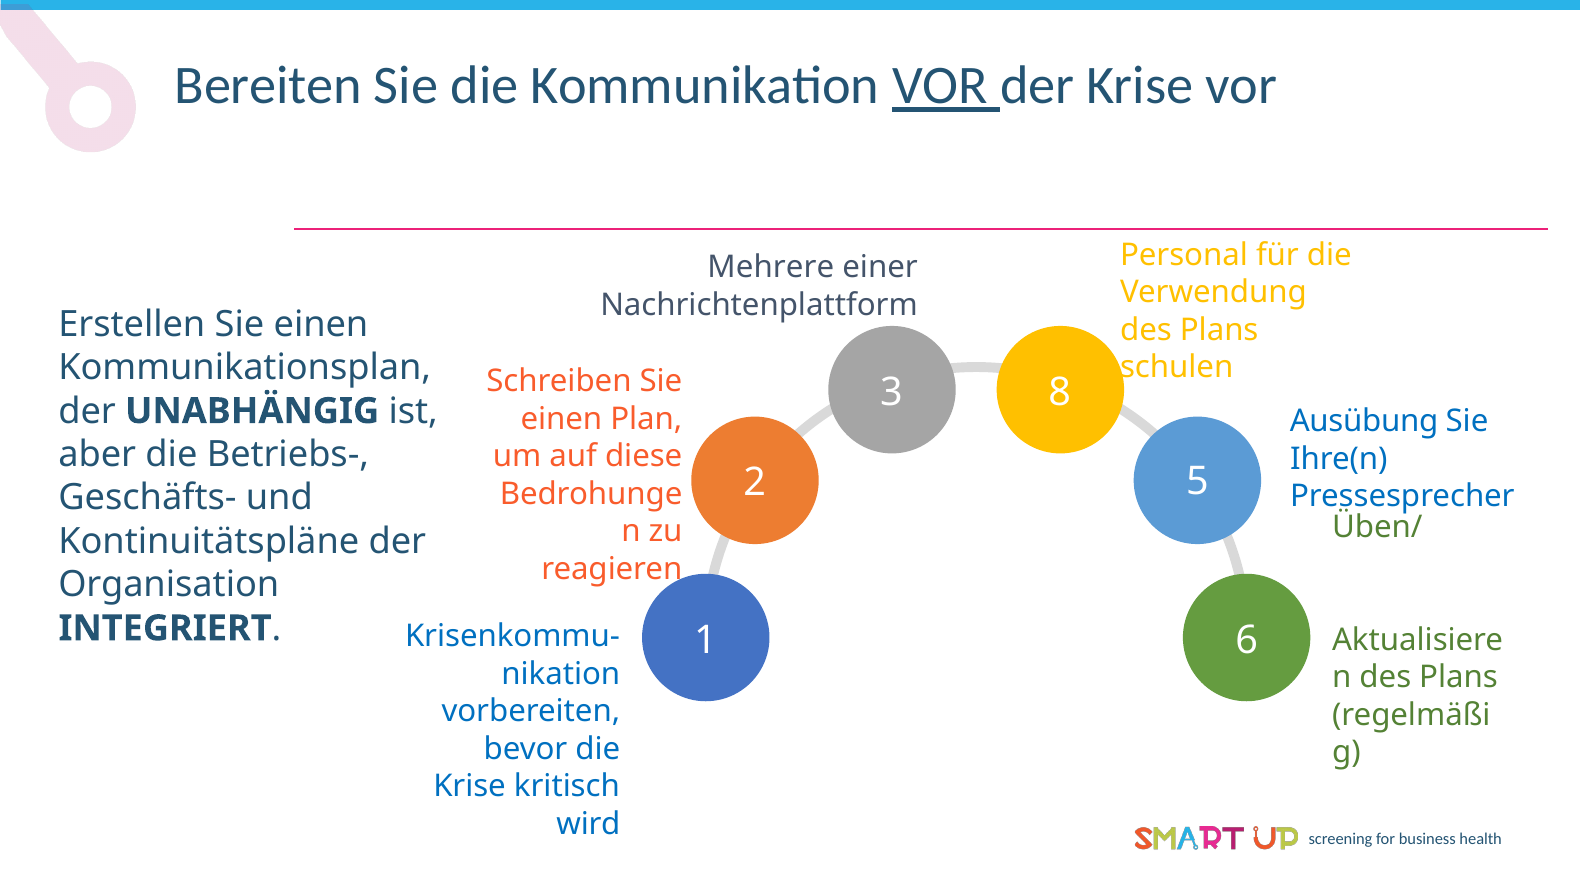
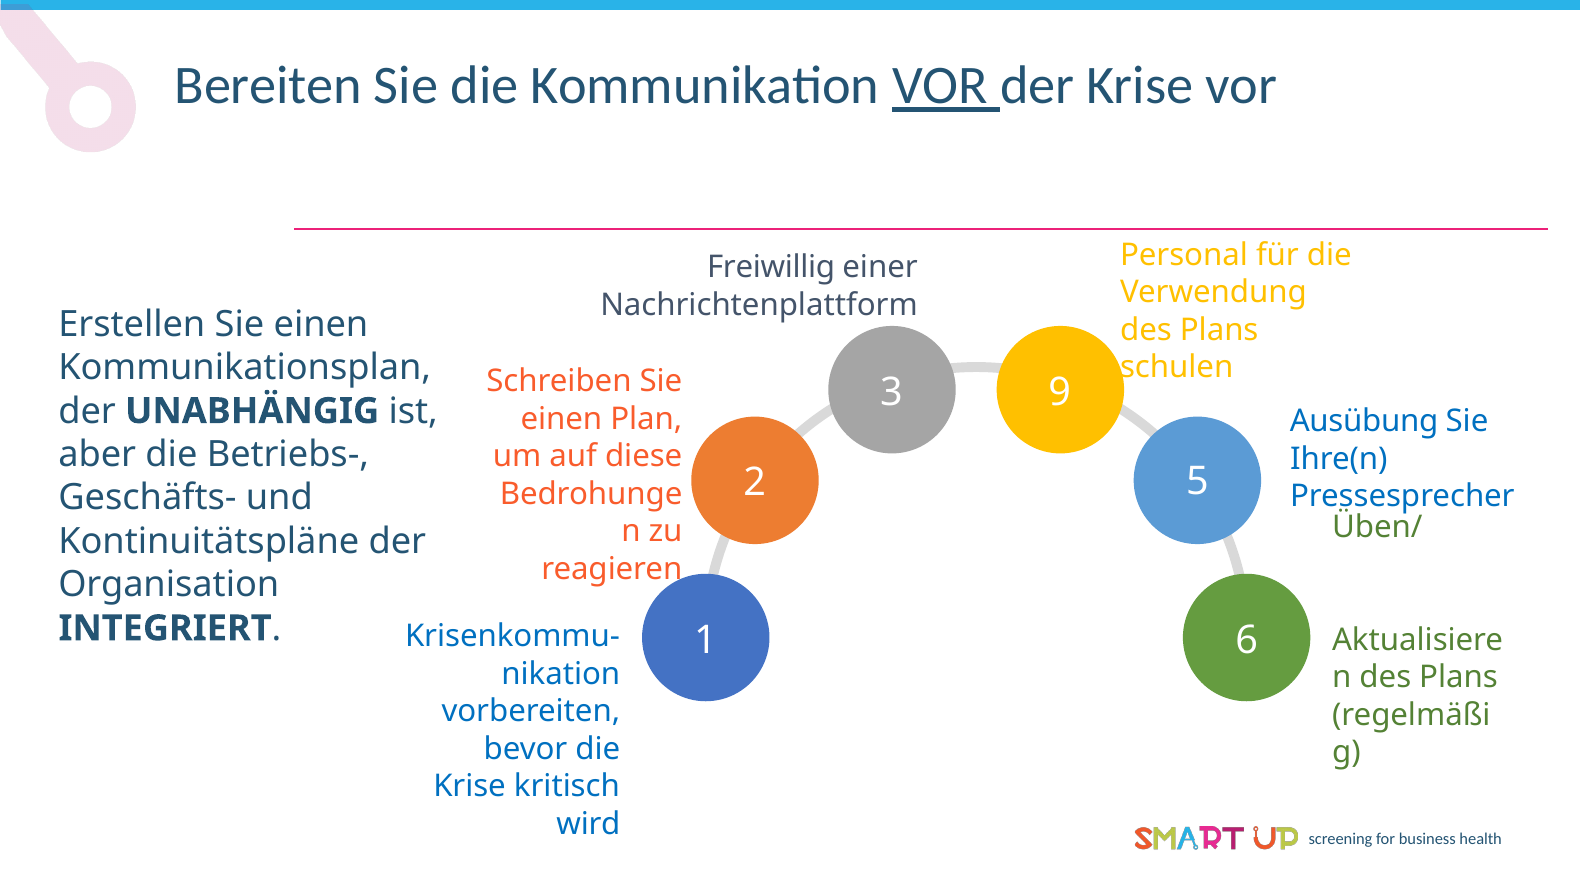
Mehrere: Mehrere -> Freiwillig
8: 8 -> 9
